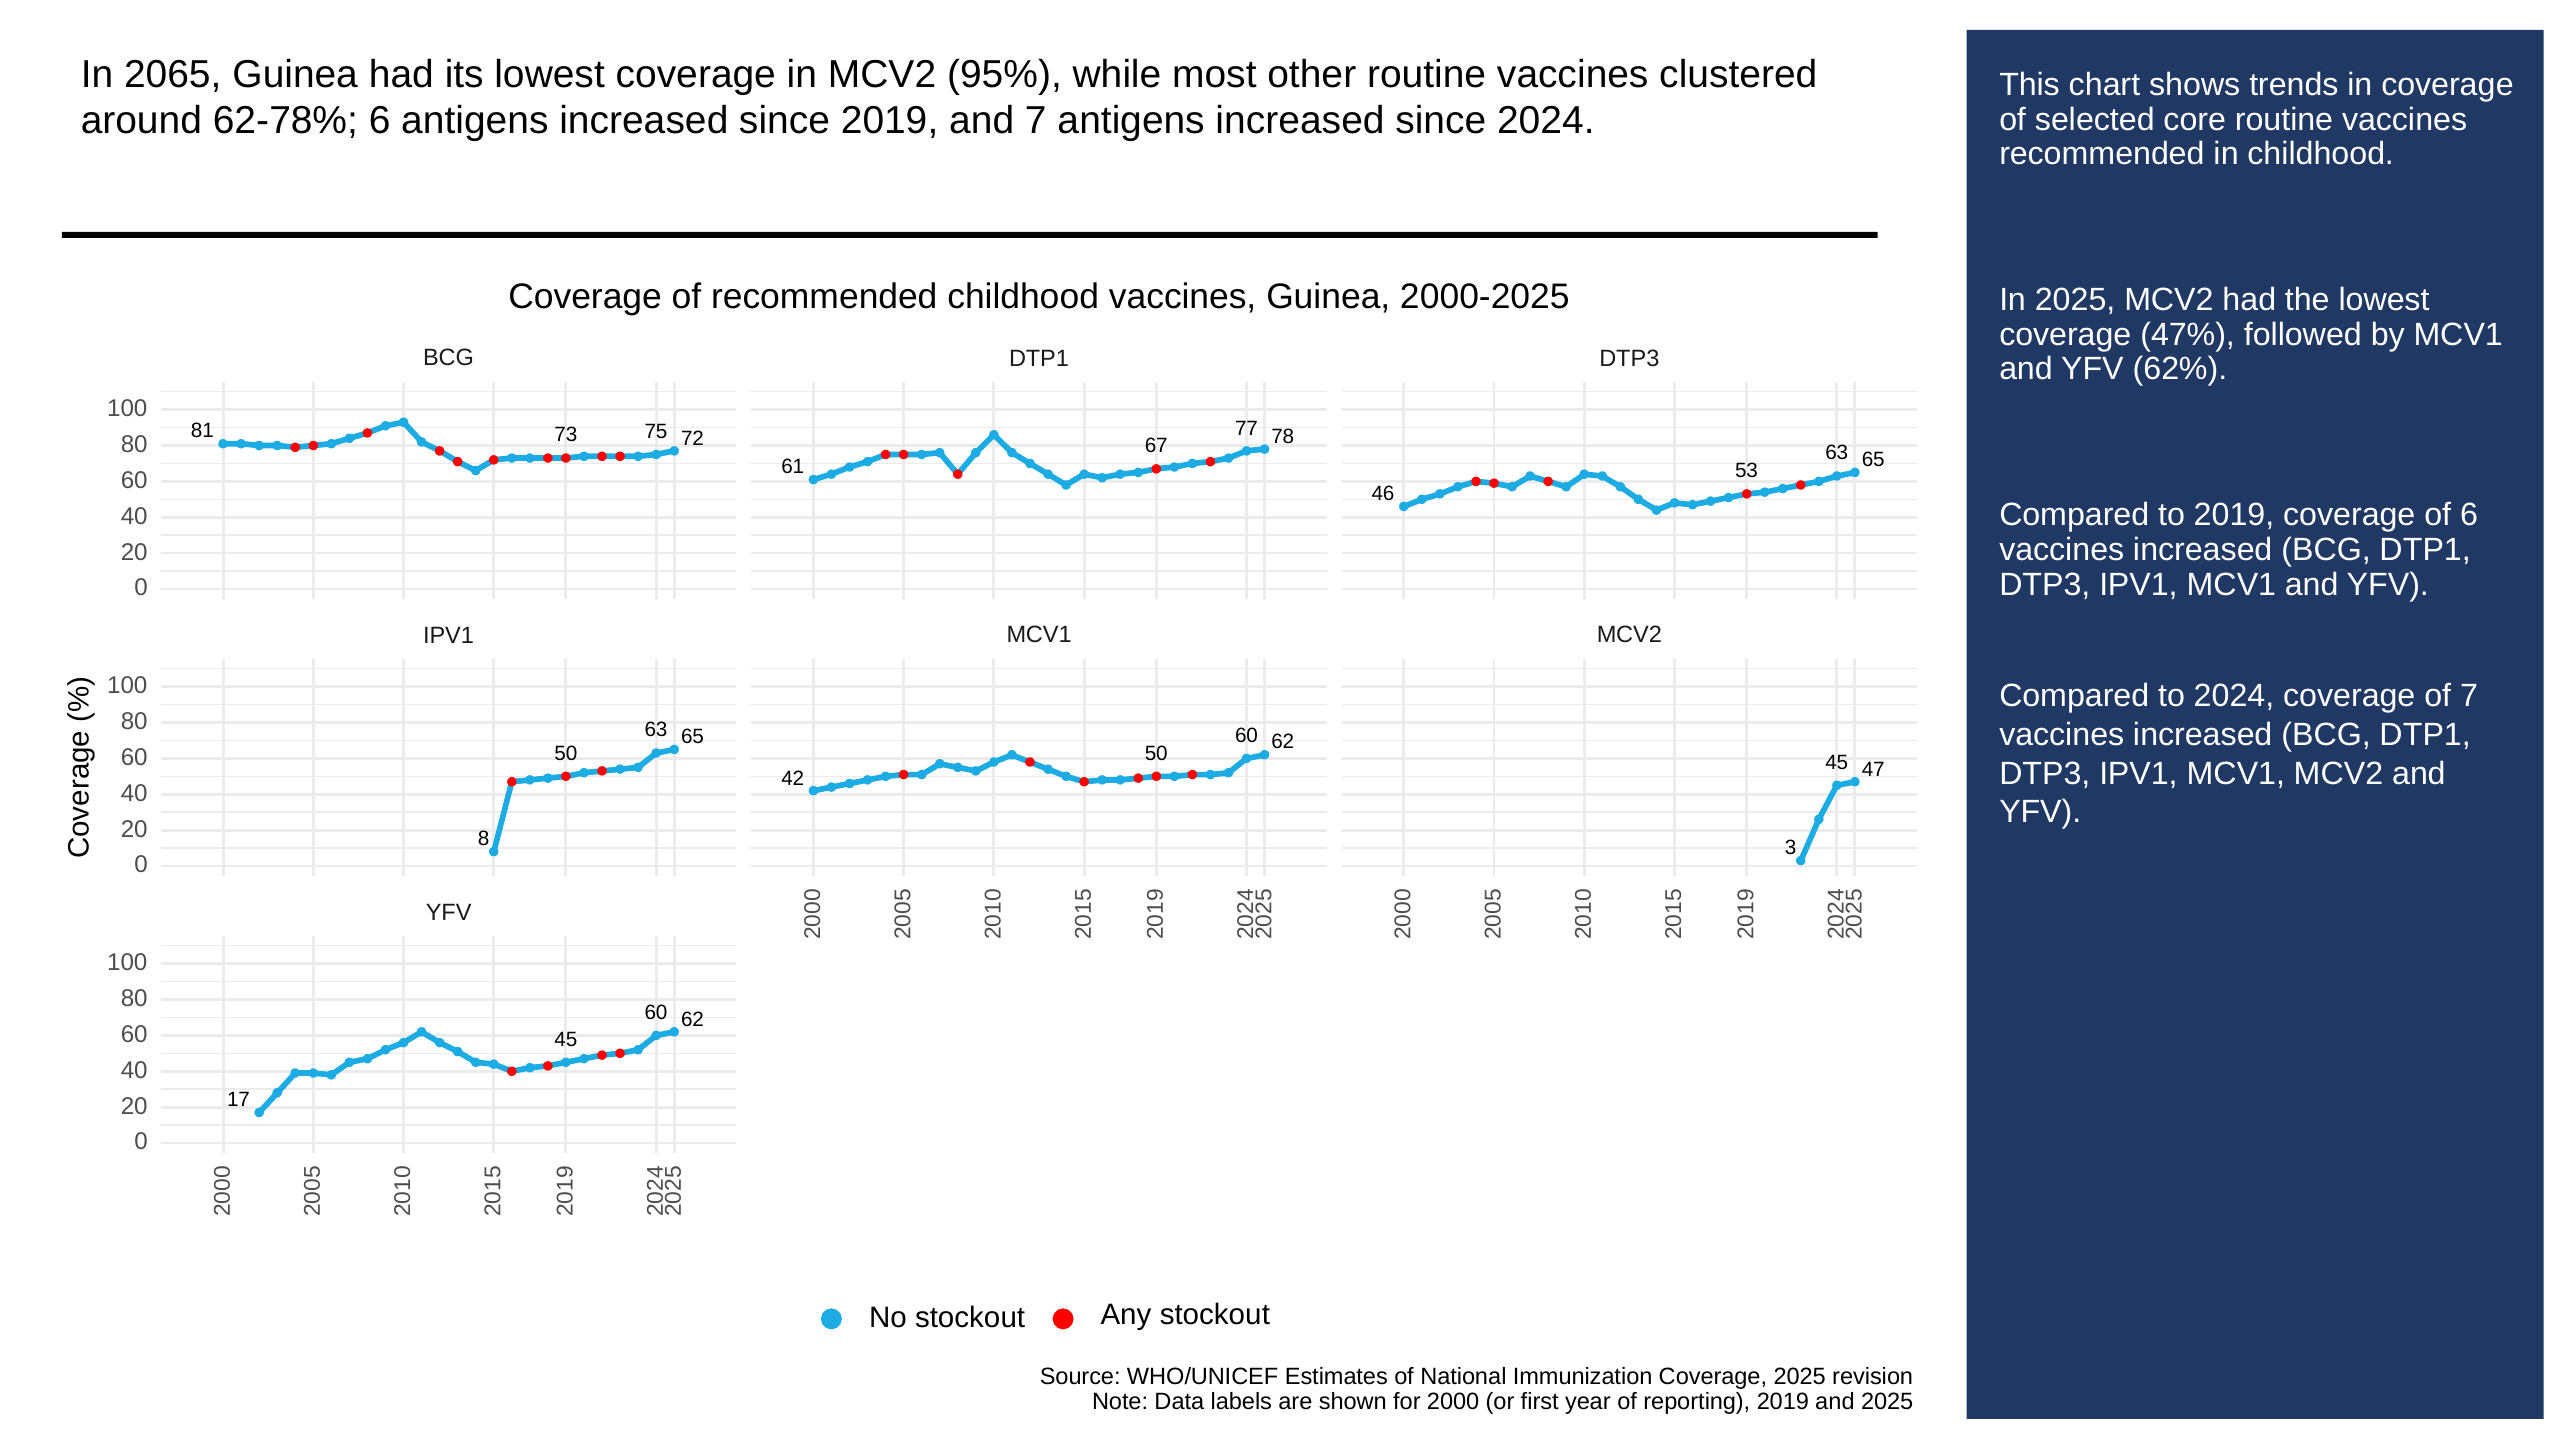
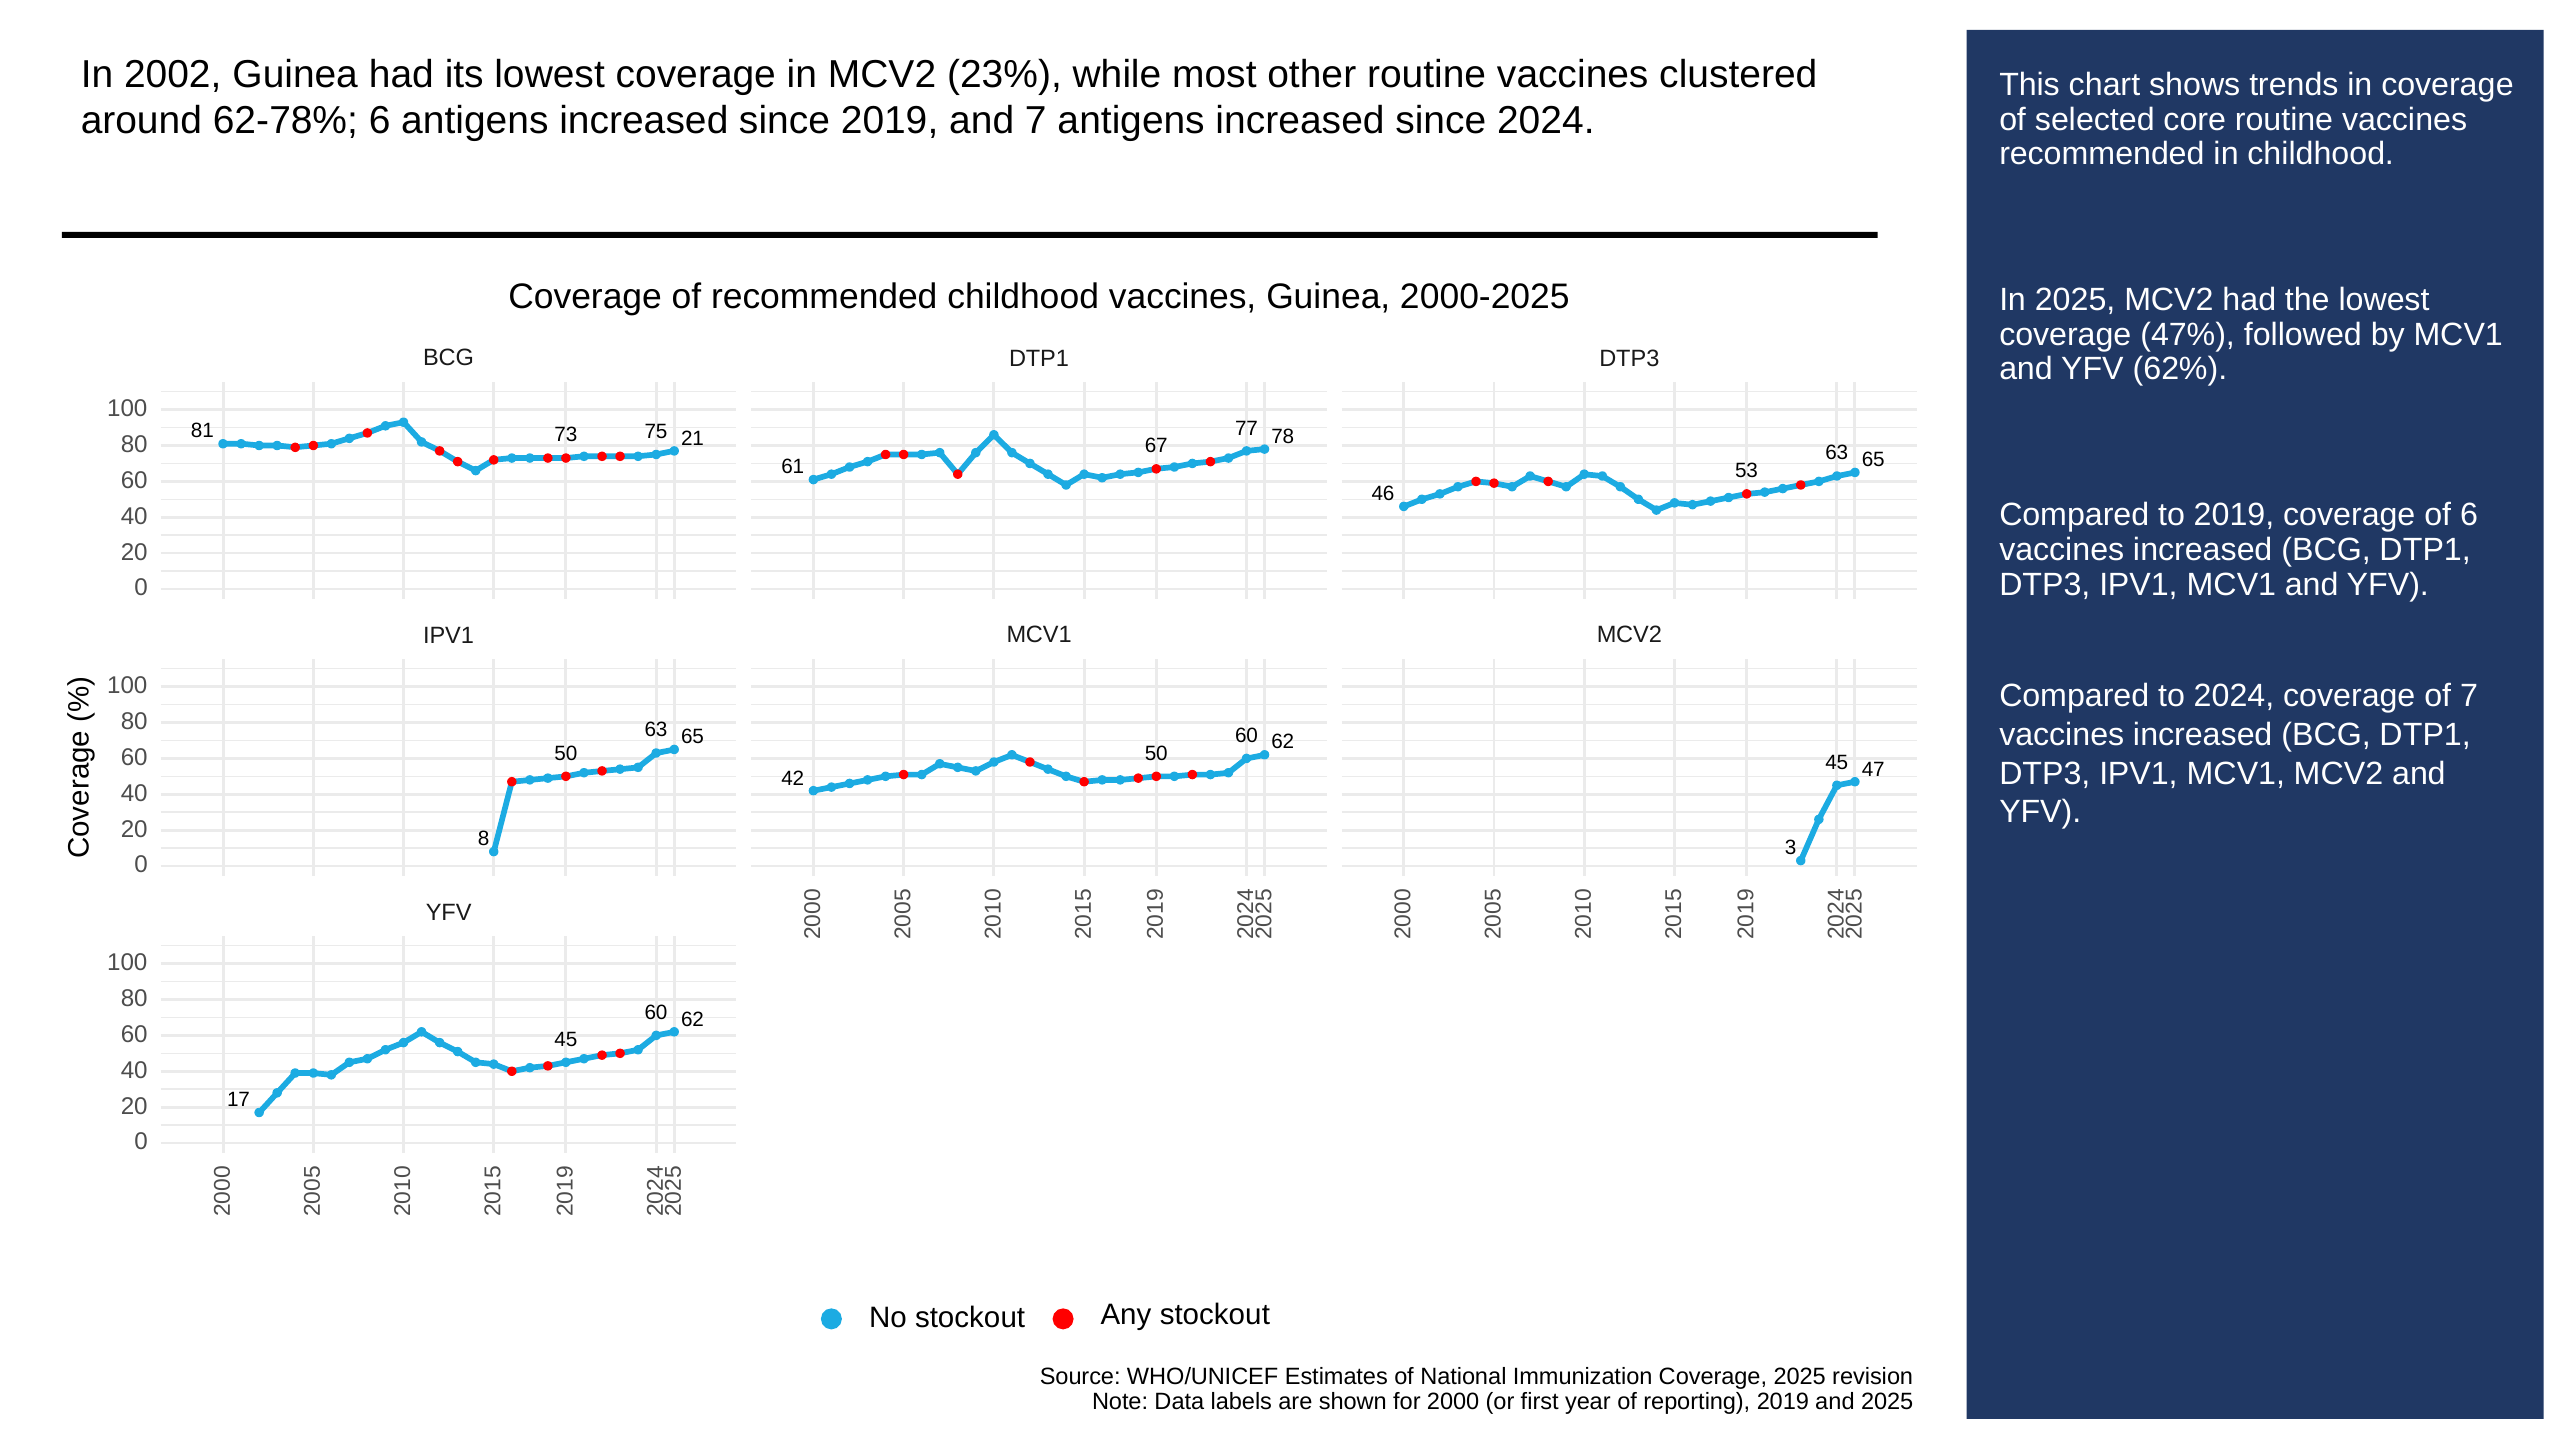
2065: 2065 -> 2002
95%: 95% -> 23%
72: 72 -> 21
